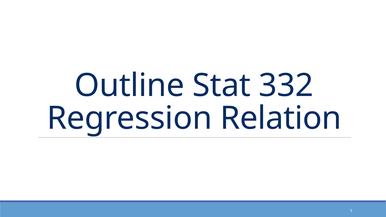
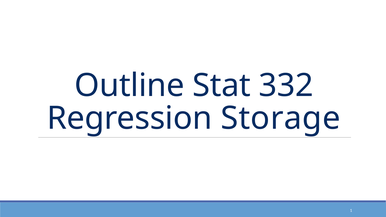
Relation: Relation -> Storage
